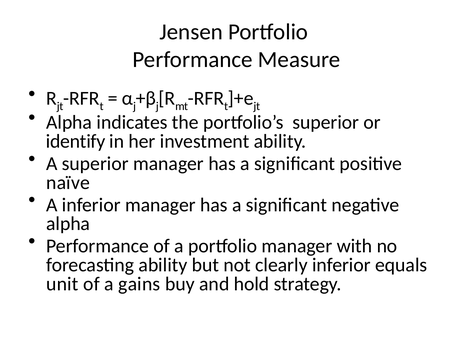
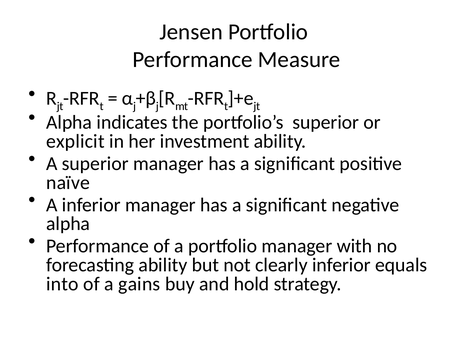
identify: identify -> explicit
unit: unit -> into
